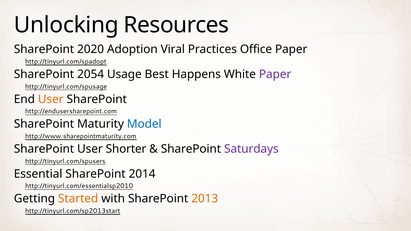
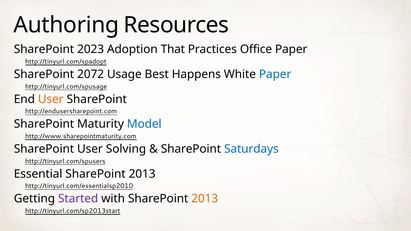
Unlocking: Unlocking -> Authoring
2020: 2020 -> 2023
Viral: Viral -> That
2054: 2054 -> 2072
Paper at (275, 74) colour: purple -> blue
Shorter: Shorter -> Solving
Saturdays colour: purple -> blue
Essential SharePoint 2014: 2014 -> 2013
Started colour: orange -> purple
